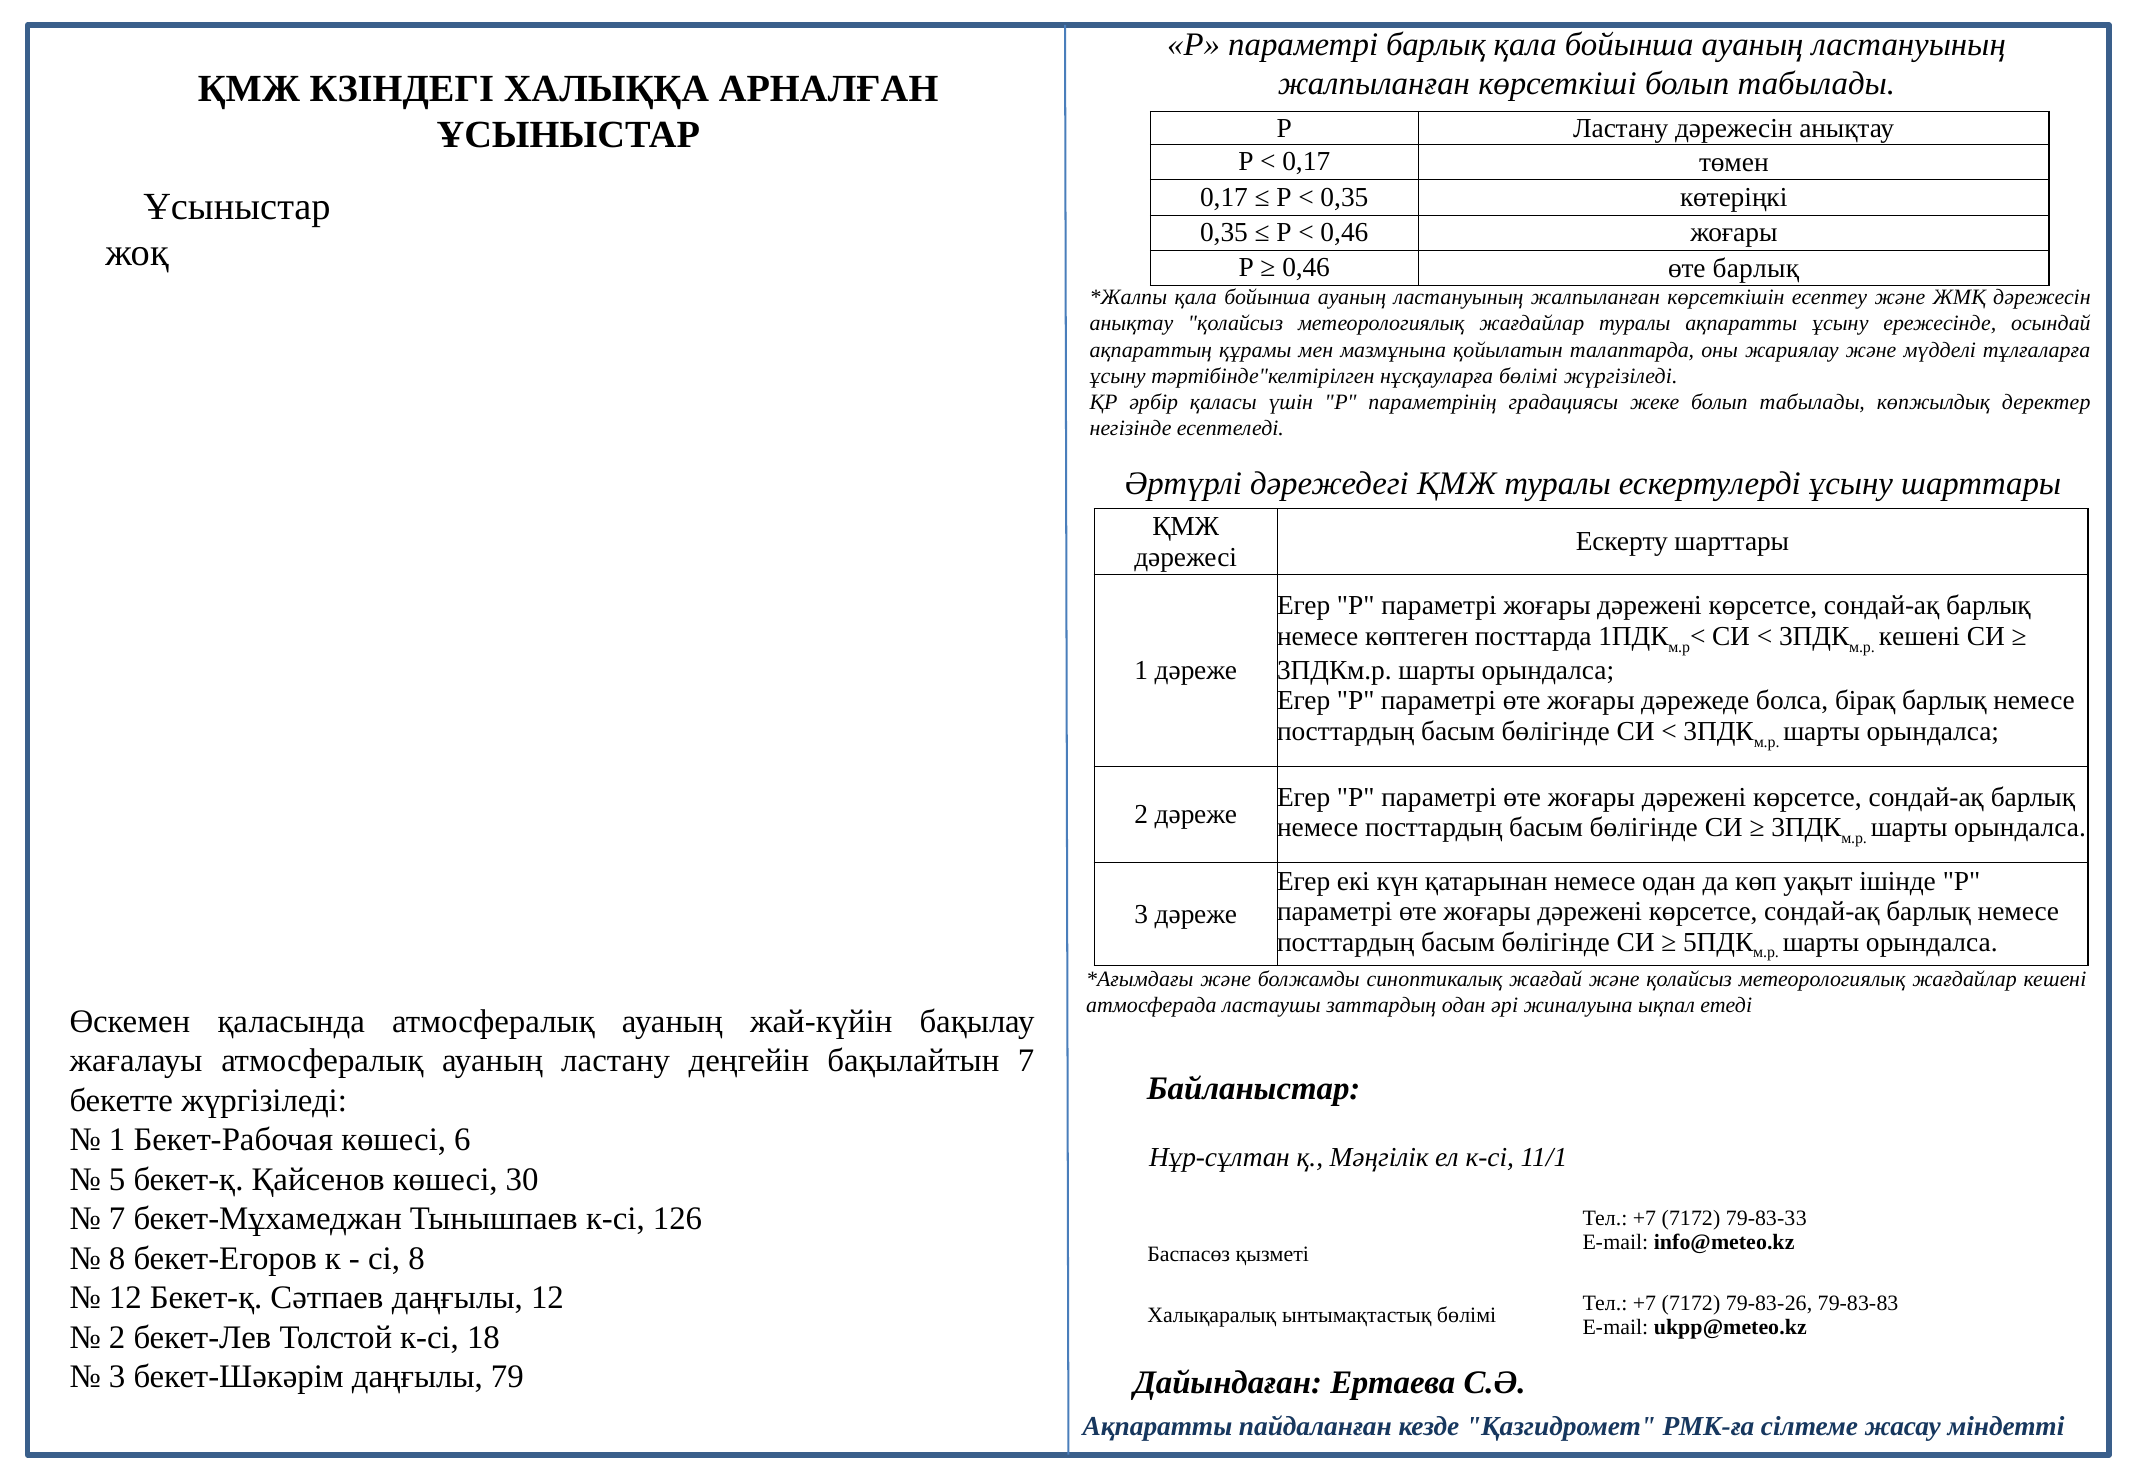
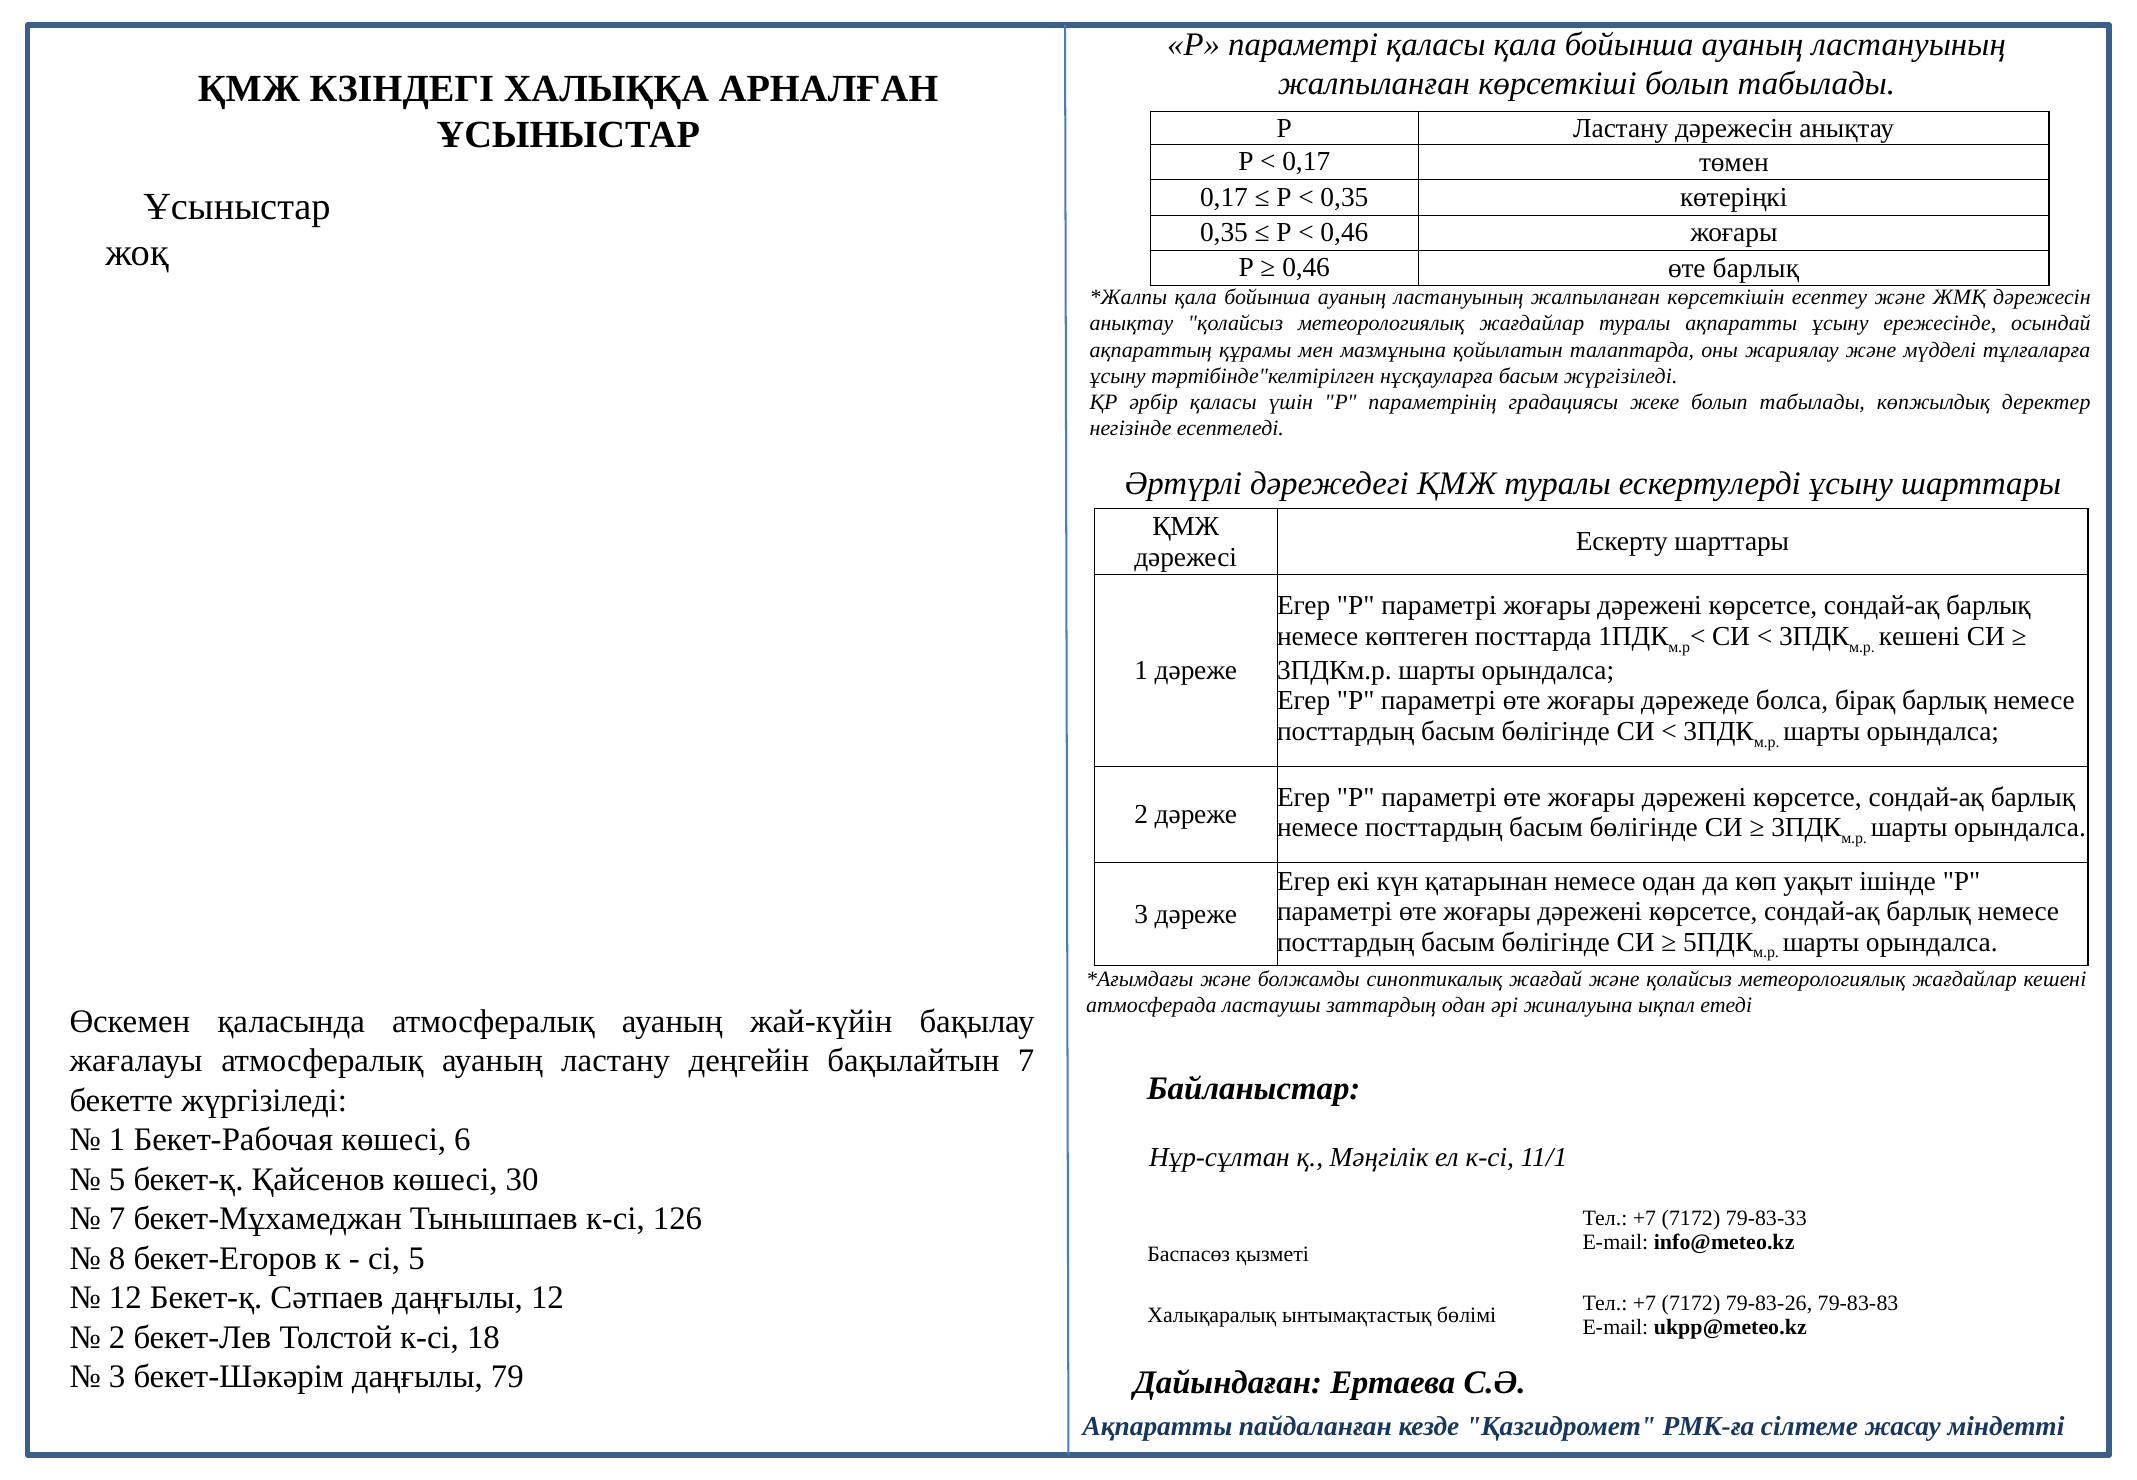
параметрі барлық: барлық -> қаласы
нұсқауларға бөлімі: бөлімі -> басым
сі 8: 8 -> 5
